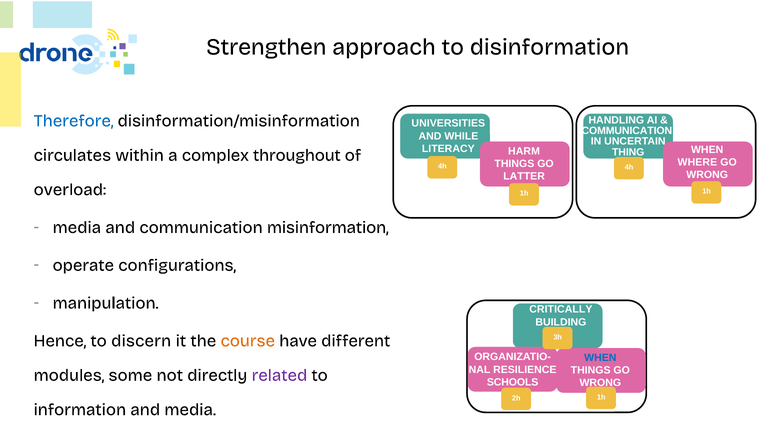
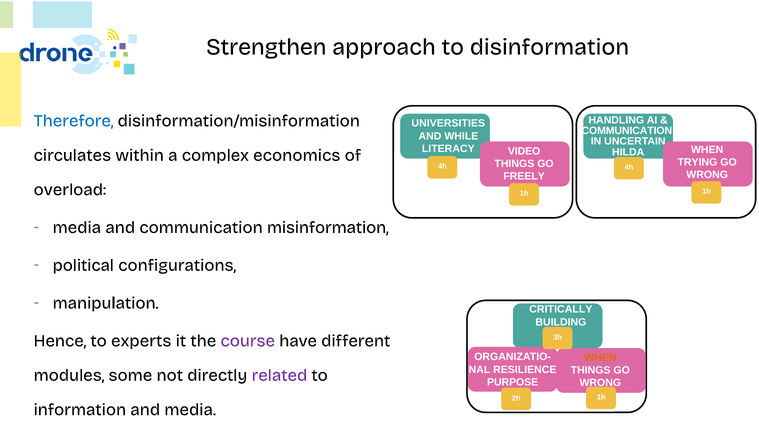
HARM: HARM -> VIDEO
THING: THING -> HILDA
throughout: throughout -> economics
WHERE: WHERE -> TRYING
LATTER: LATTER -> FREELY
operate: operate -> political
discern: discern -> experts
course colour: orange -> purple
WHEN at (600, 358) colour: blue -> orange
SCHOOLS: SCHOOLS -> PURPOSE
